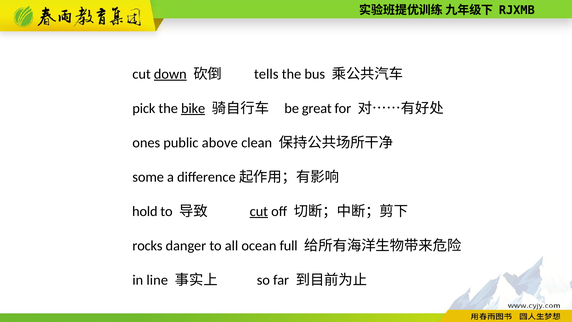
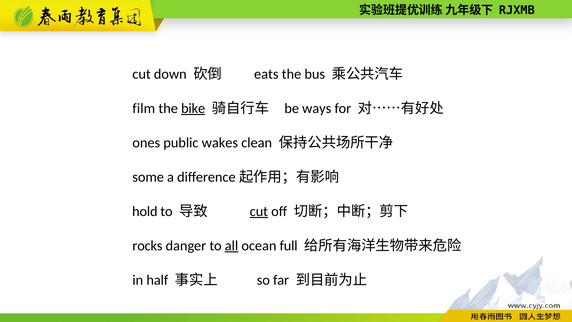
down underline: present -> none
tells: tells -> eats
pick: pick -> film
great: great -> ways
above: above -> wakes
all underline: none -> present
line: line -> half
